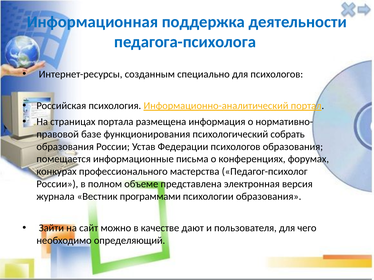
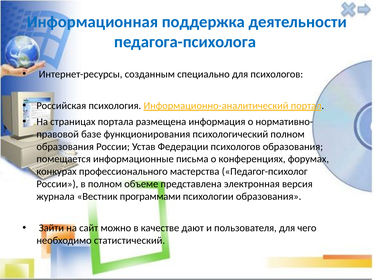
психологический собрать: собрать -> полном
определяющий: определяющий -> статистический
